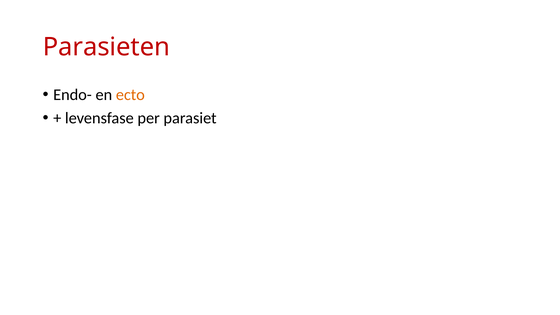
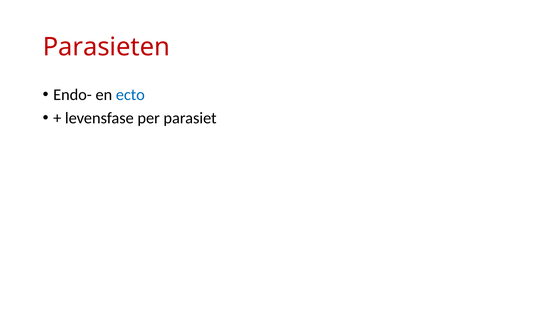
ecto colour: orange -> blue
